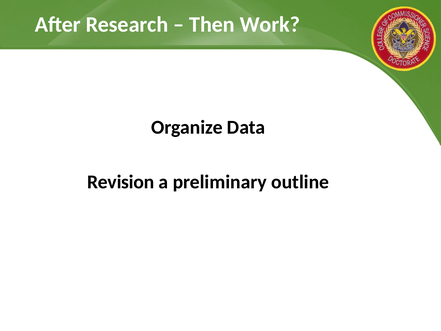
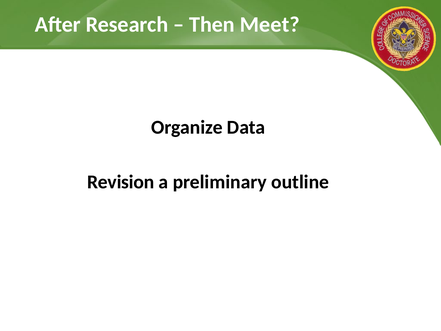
Work: Work -> Meet
